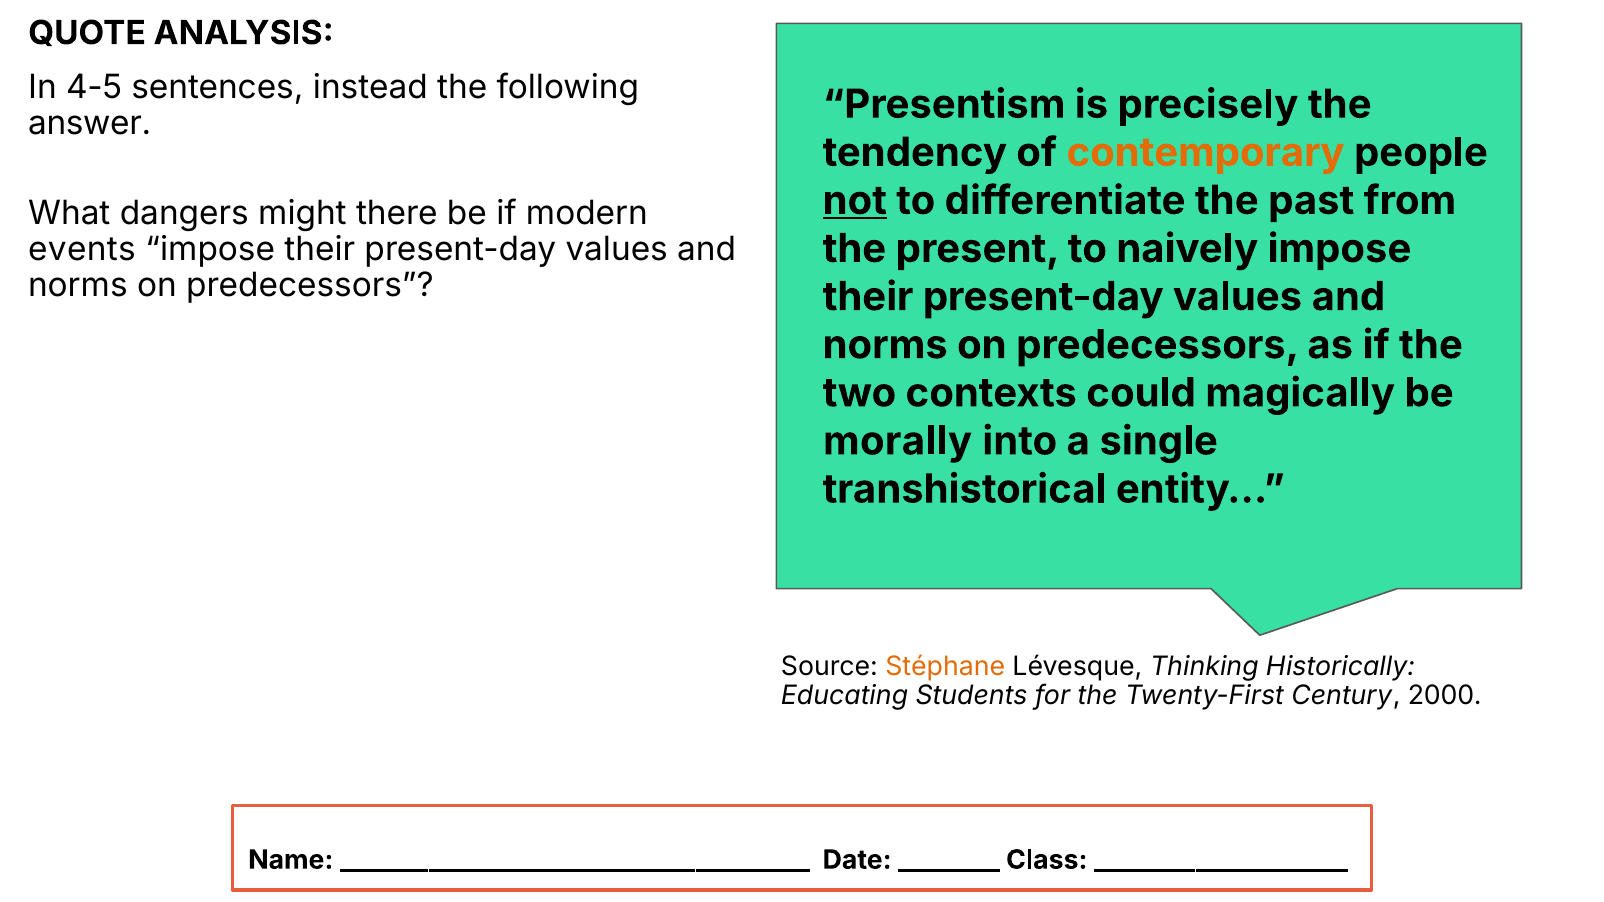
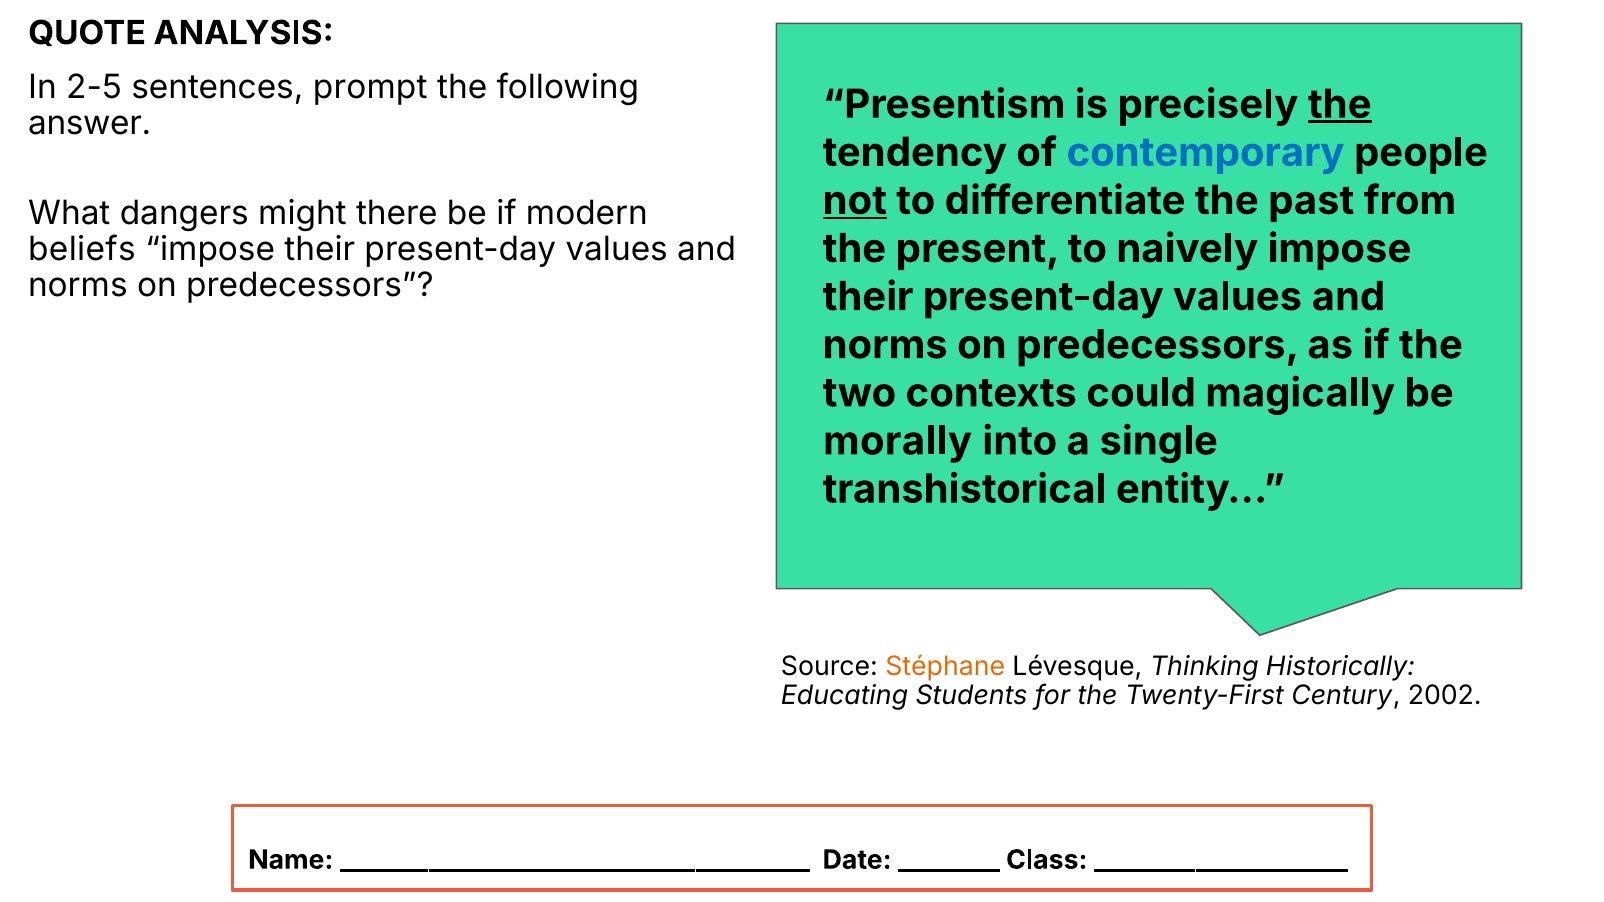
4-5: 4-5 -> 2-5
instead: instead -> prompt
the at (1340, 104) underline: none -> present
contemporary colour: orange -> blue
events: events -> beliefs
2000: 2000 -> 2002
